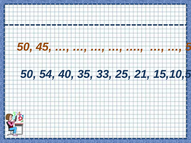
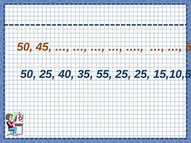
50 54: 54 -> 25
33: 33 -> 55
25 21: 21 -> 25
